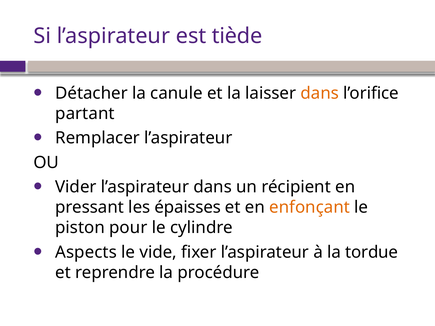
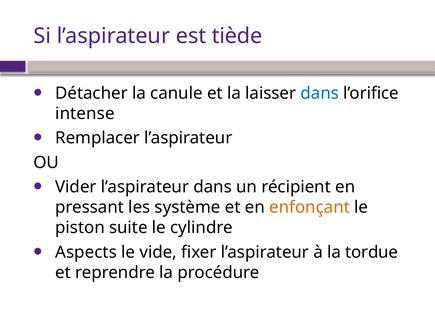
dans at (320, 93) colour: orange -> blue
partant: partant -> intense
épaisses: épaisses -> système
pour: pour -> suite
